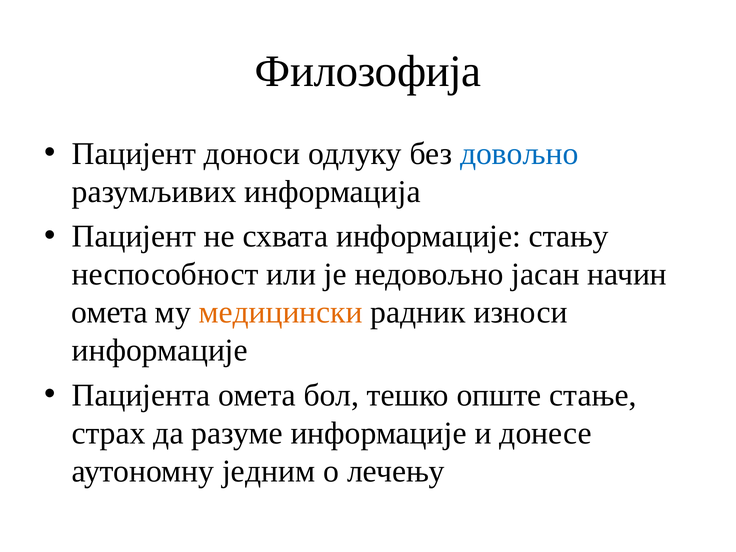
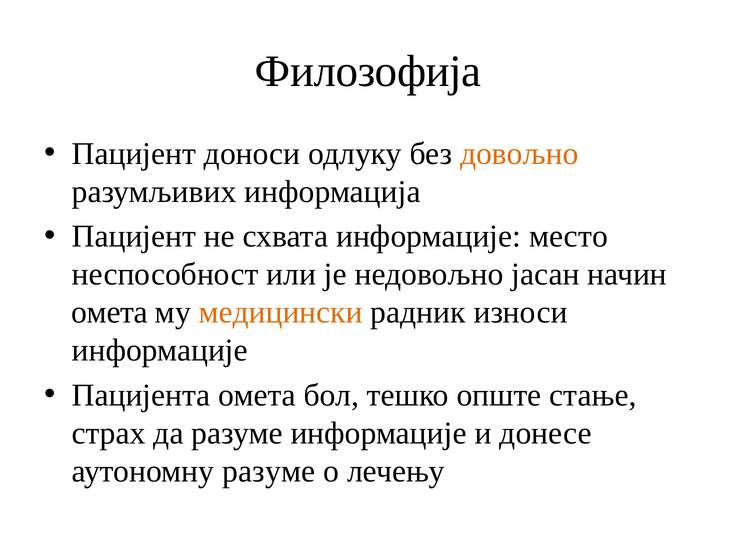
довољно colour: blue -> orange
стању: стању -> место
аутономну једним: једним -> разуме
